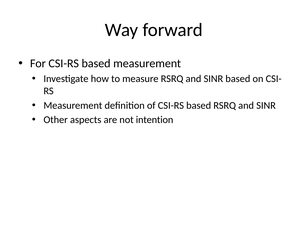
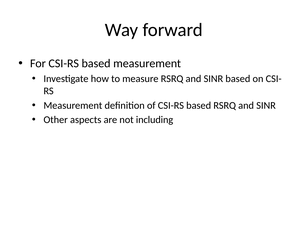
intention: intention -> including
